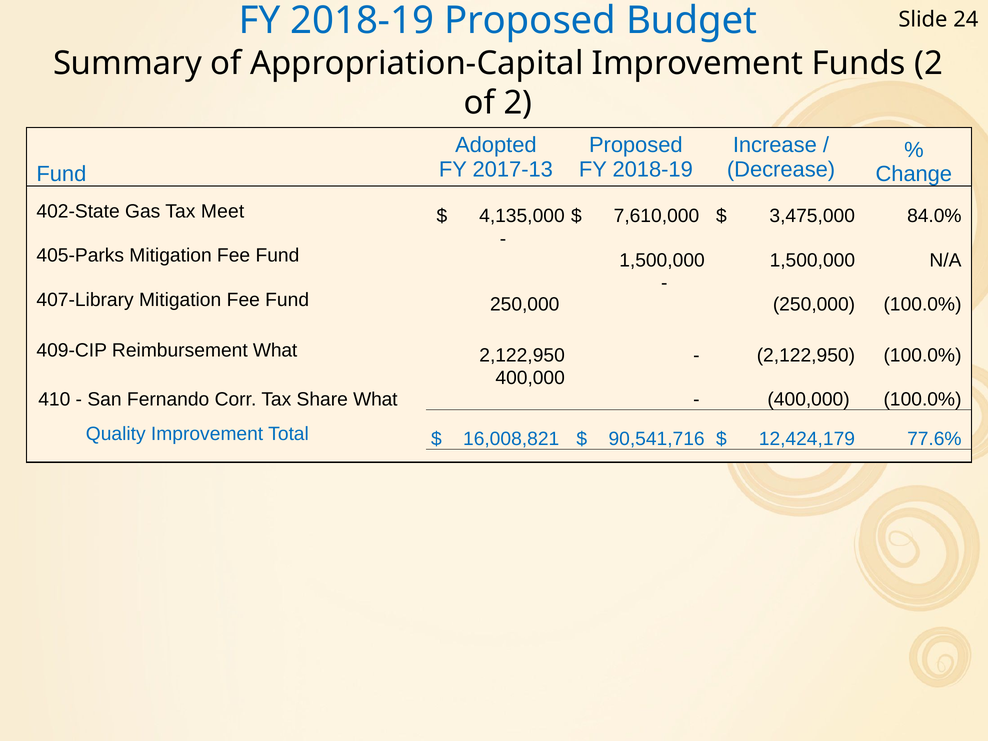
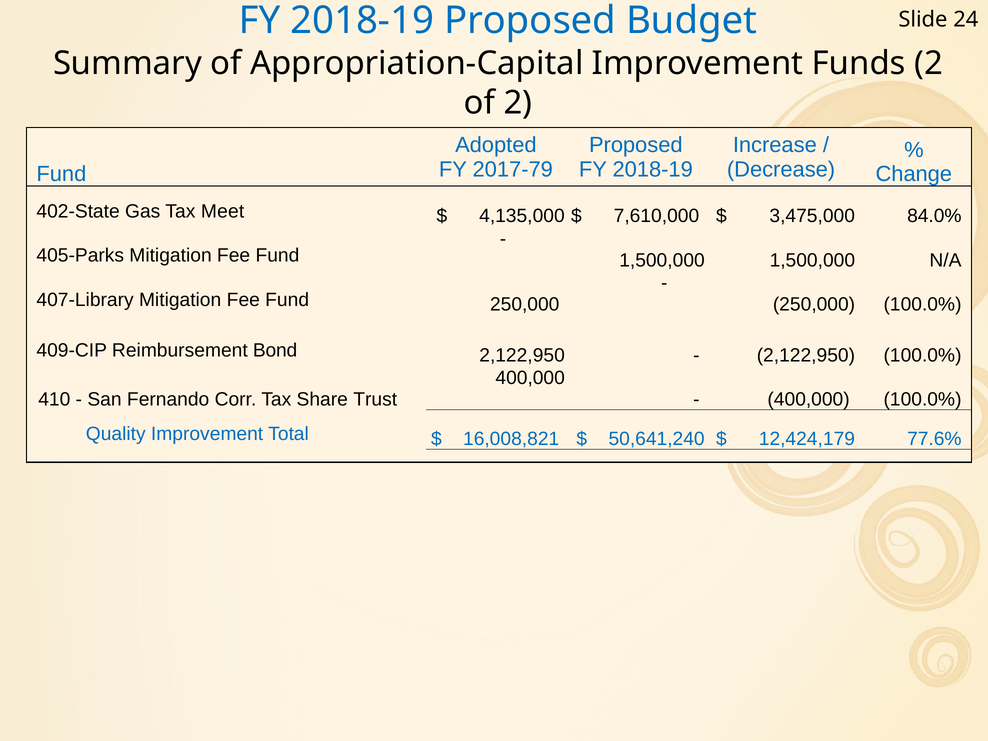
2017-13: 2017-13 -> 2017-79
Reimbursement What: What -> Bond
Share What: What -> Trust
90,541,716: 90,541,716 -> 50,641,240
